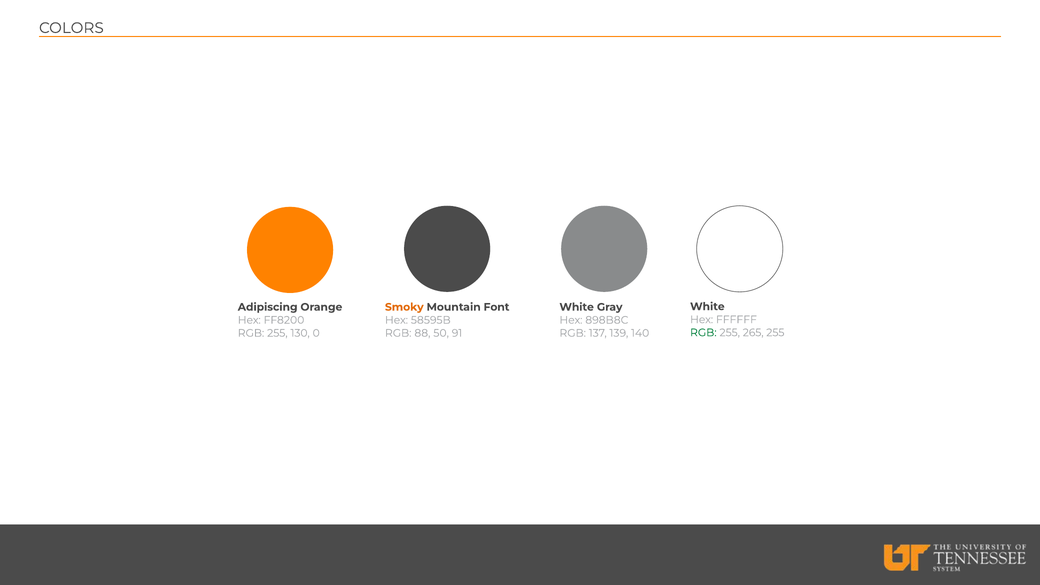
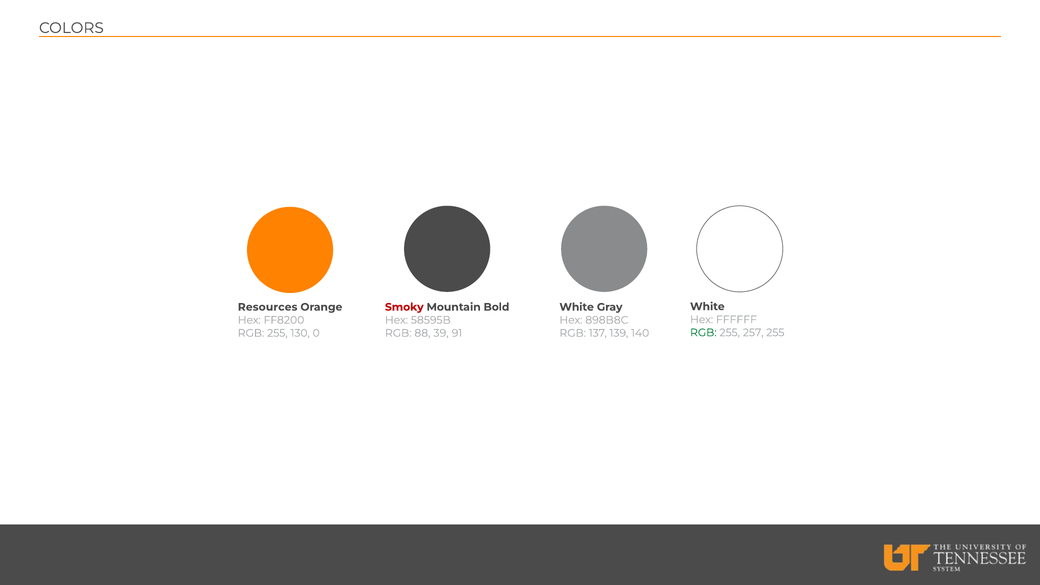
Adipiscing: Adipiscing -> Resources
Smoky colour: orange -> red
Font: Font -> Bold
265: 265 -> 257
50: 50 -> 39
